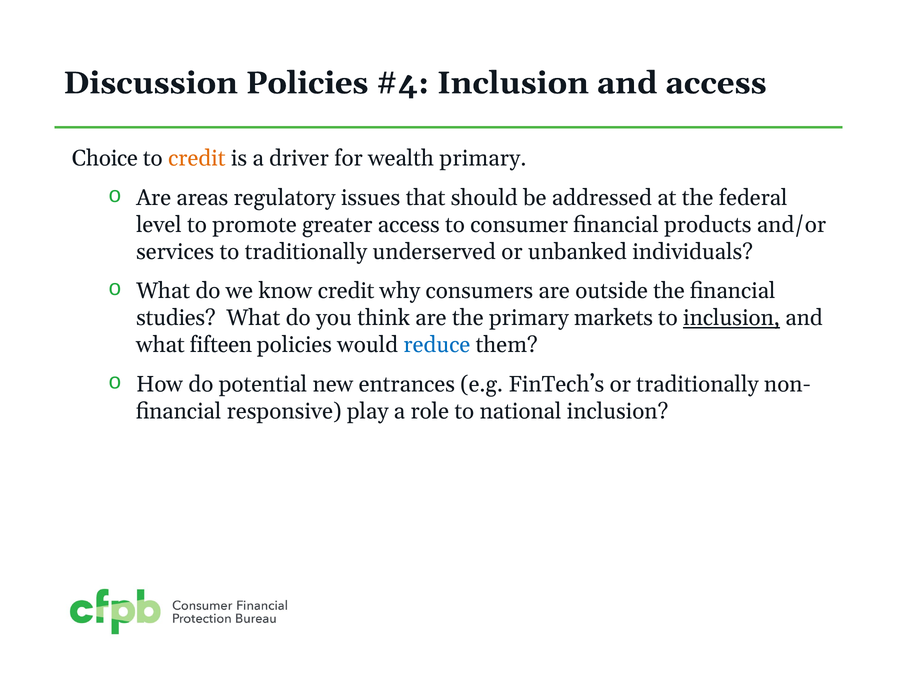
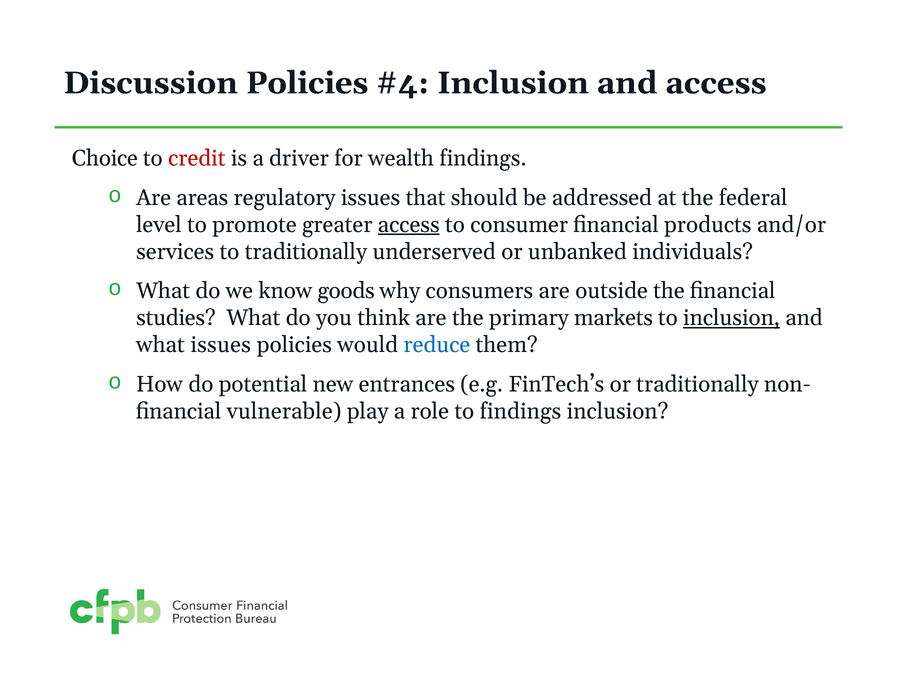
credit at (197, 158) colour: orange -> red
wealth primary: primary -> findings
access at (409, 225) underline: none -> present
know credit: credit -> goods
what fifteen: fifteen -> issues
responsive: responsive -> vulnerable
to national: national -> findings
